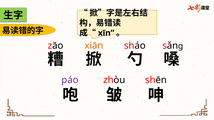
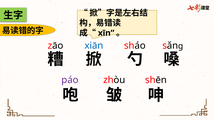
xiān colour: orange -> blue
